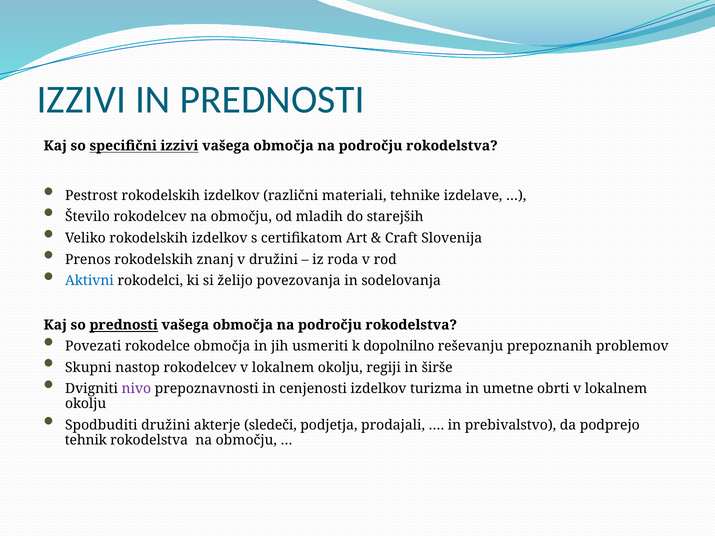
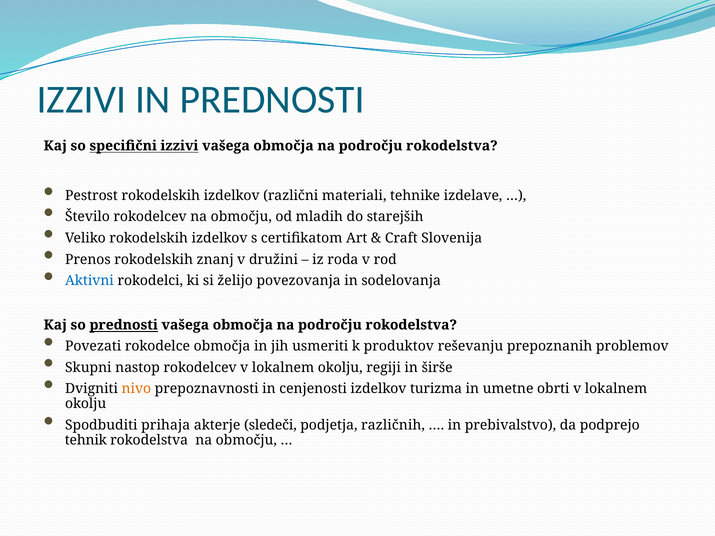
dopolnilno: dopolnilno -> produktov
nivo colour: purple -> orange
Spodbuditi družini: družini -> prihaja
prodajali: prodajali -> različnih
